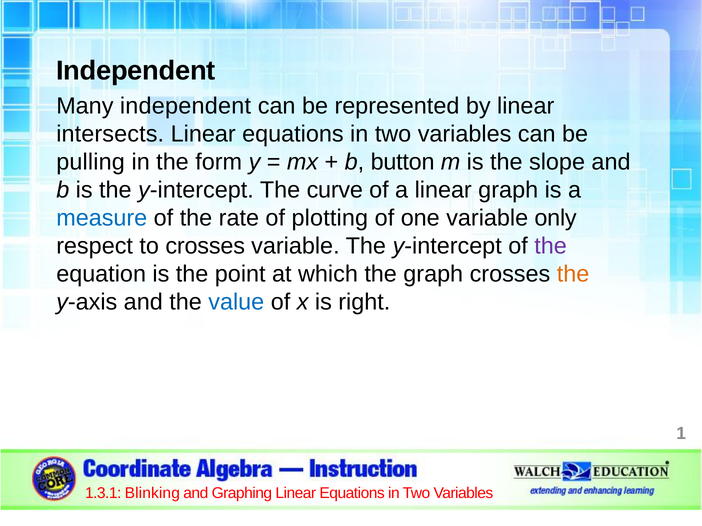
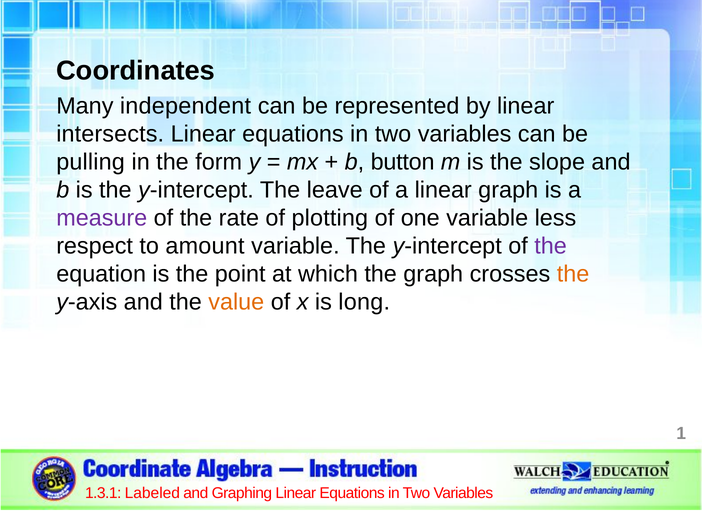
Independent at (136, 71): Independent -> Coordinates
curve: curve -> leave
measure colour: blue -> purple
only: only -> less
to crosses: crosses -> amount
value colour: blue -> orange
right: right -> long
Blinking: Blinking -> Labeled
